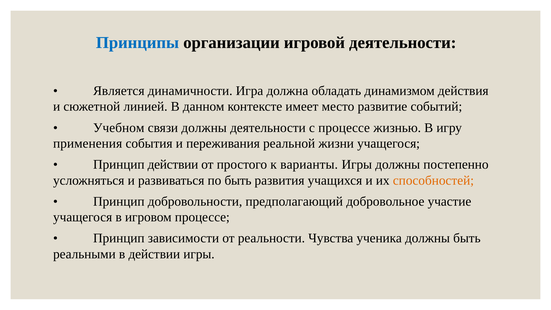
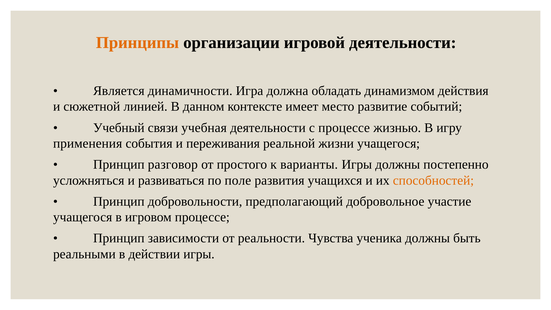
Принципы colour: blue -> orange
Учебном: Учебном -> Учебный
связи должны: должны -> учебная
Принцип действии: действии -> разговор
по быть: быть -> поле
